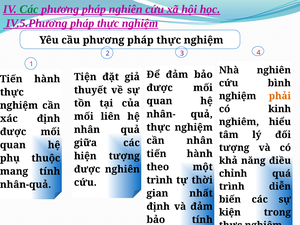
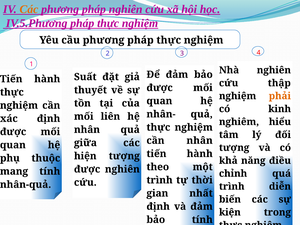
Các at (29, 9) colour: green -> orange
Tiện: Tiện -> Suất
bình: bình -> thập
